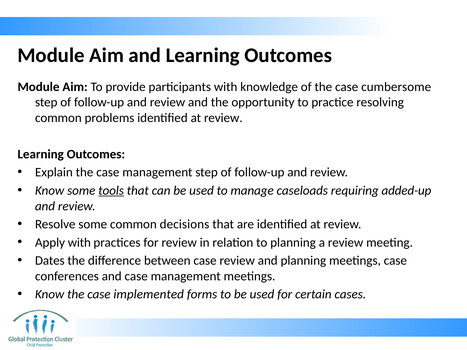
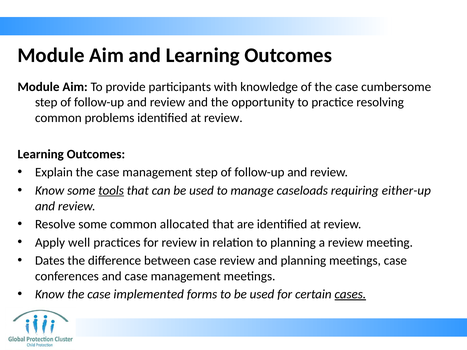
added-up: added-up -> either-up
decisions: decisions -> allocated
Apply with: with -> well
cases underline: none -> present
